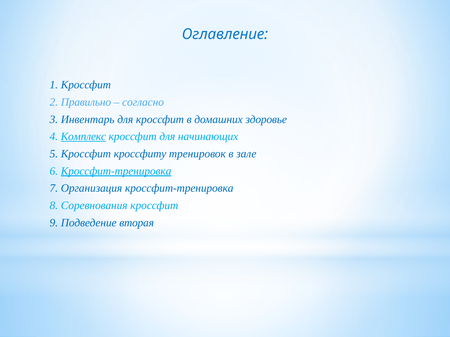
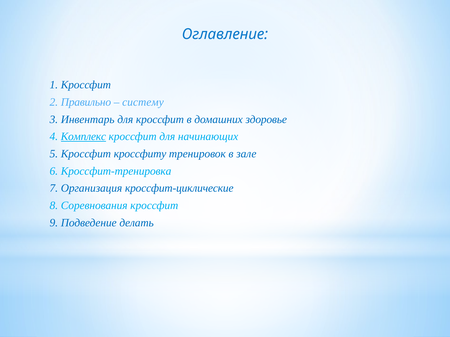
согласно: согласно -> систему
Кроссфит-тренировка at (116, 171) underline: present -> none
Организация кроссфит-тренировка: кроссфит-тренировка -> кроссфит-циклические
вторая: вторая -> делать
